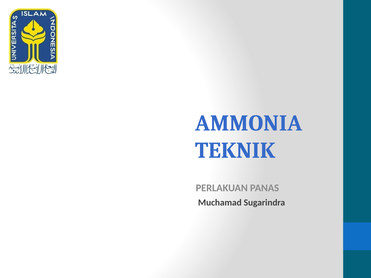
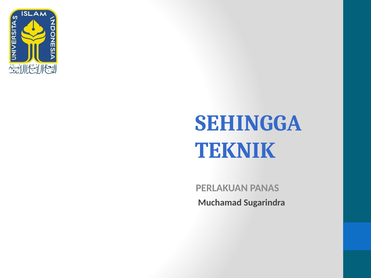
AMMONIA: AMMONIA -> SEHINGGA
